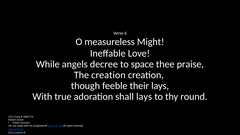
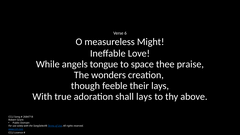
decree: decree -> tongue
The creation: creation -> wonders
round: round -> above
